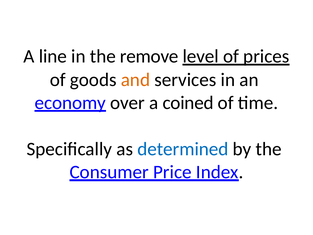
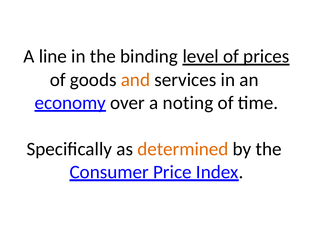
remove: remove -> binding
coined: coined -> noting
determined colour: blue -> orange
